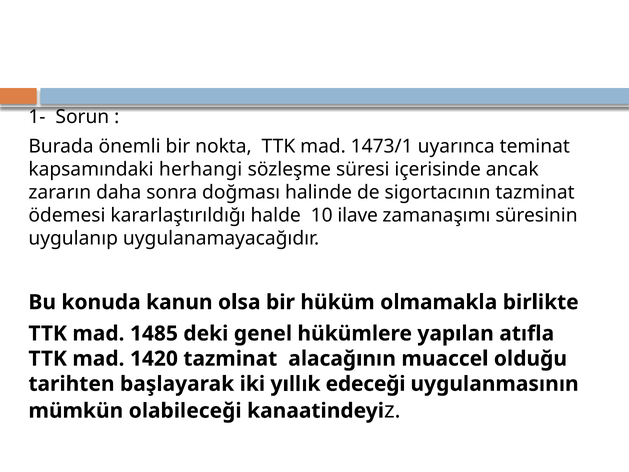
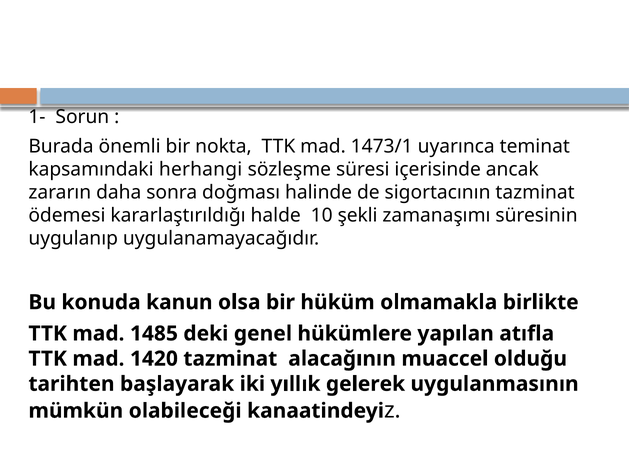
ilave: ilave -> şekli
edeceği: edeceği -> gelerek
